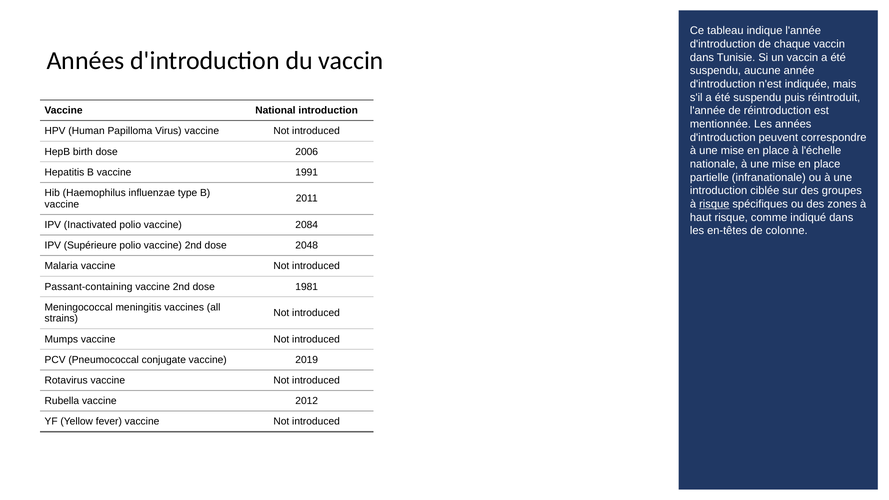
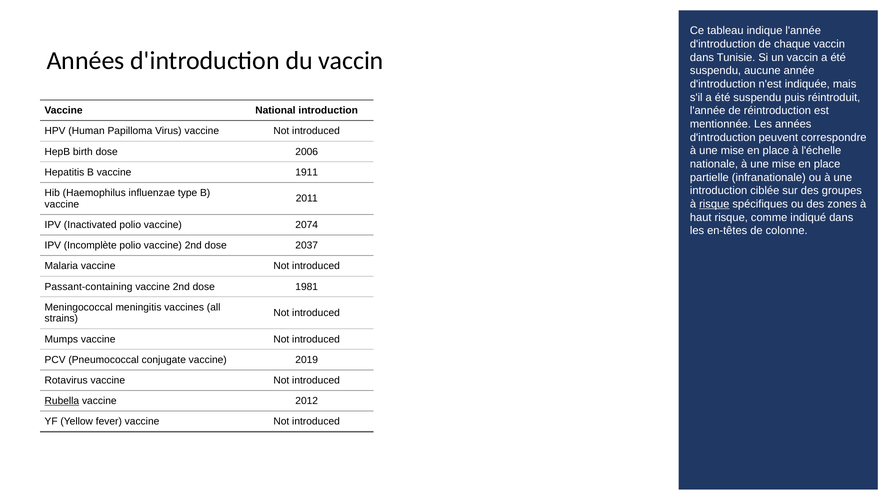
1991: 1991 -> 1911
2084: 2084 -> 2074
Supérieure: Supérieure -> Incomplète
2048: 2048 -> 2037
Rubella underline: none -> present
